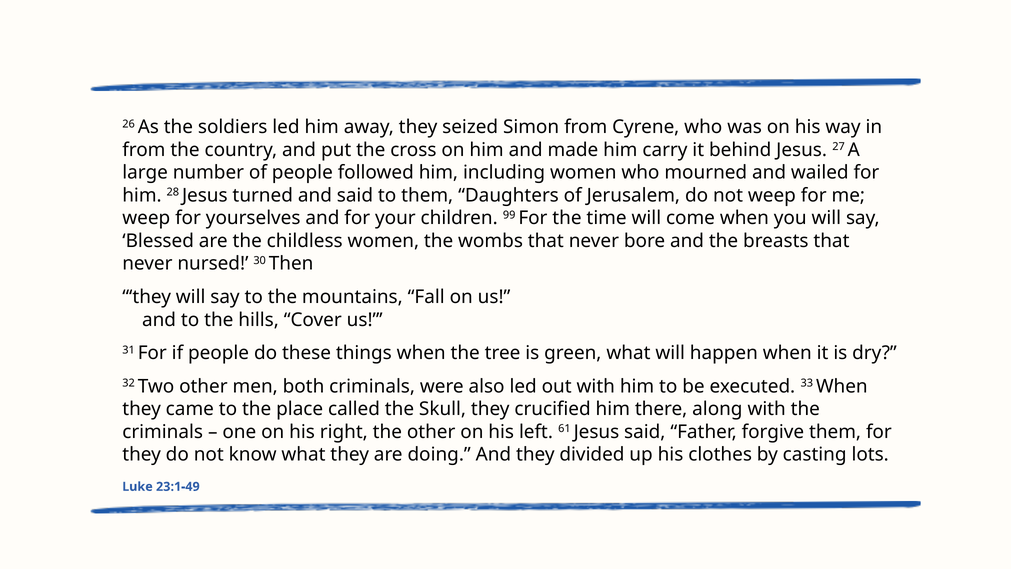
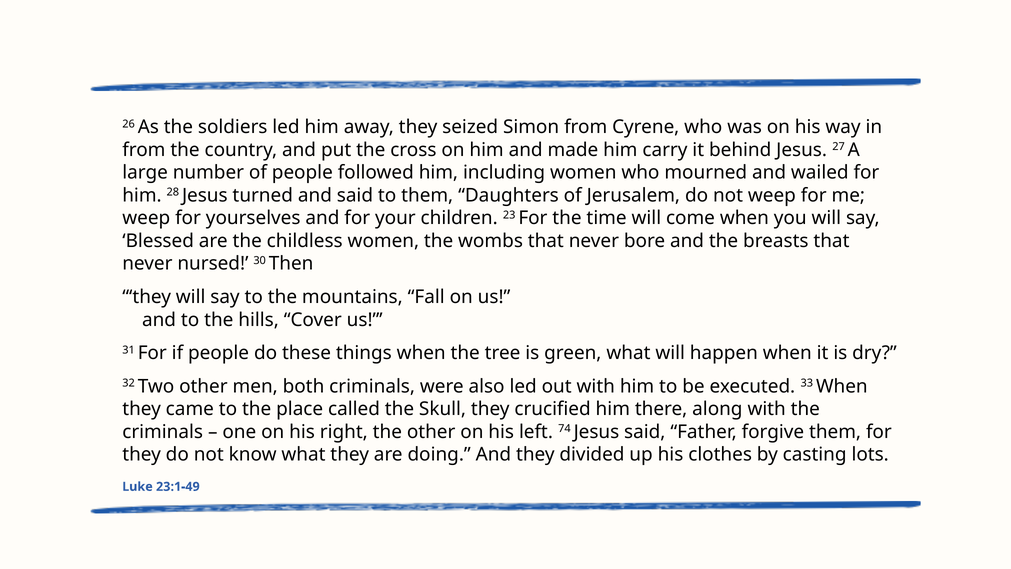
99: 99 -> 23
61: 61 -> 74
